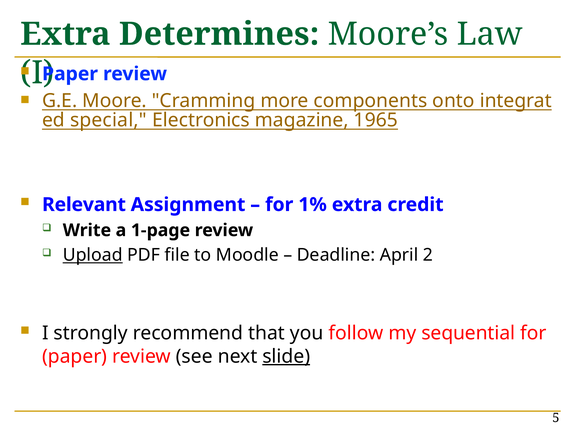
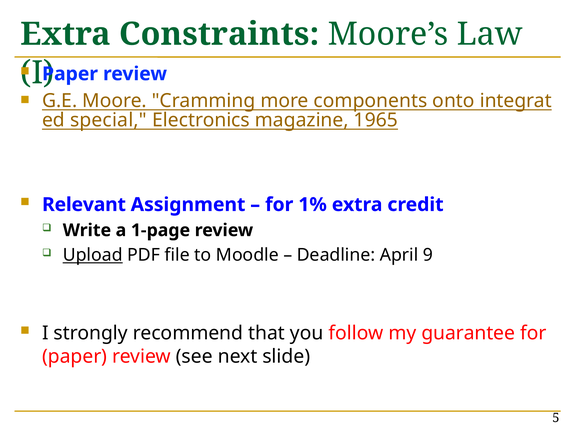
Determines: Determines -> Constraints
2: 2 -> 9
sequential: sequential -> guarantee
slide underline: present -> none
